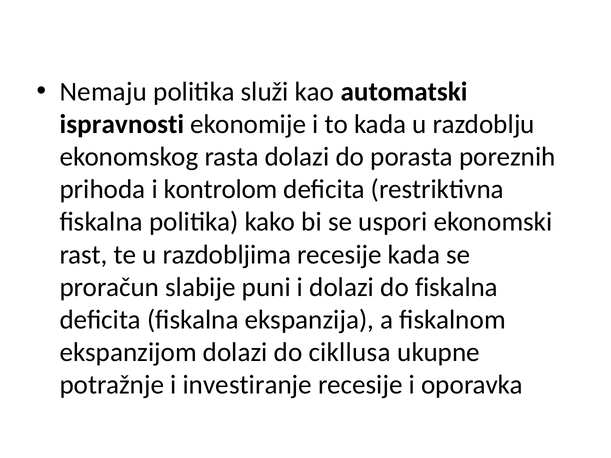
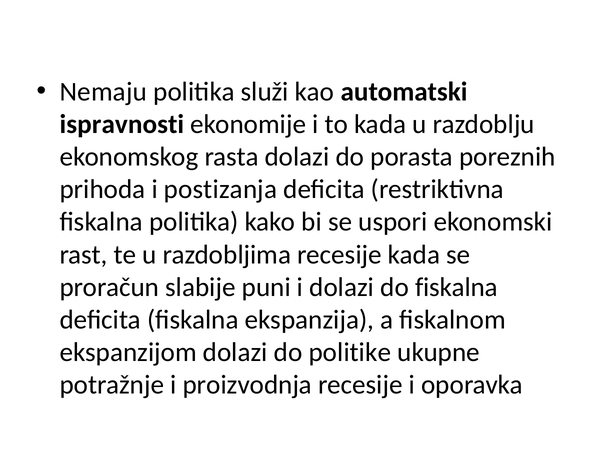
kontrolom: kontrolom -> postizanja
cikllusa: cikllusa -> politike
investiranje: investiranje -> proizvodnja
